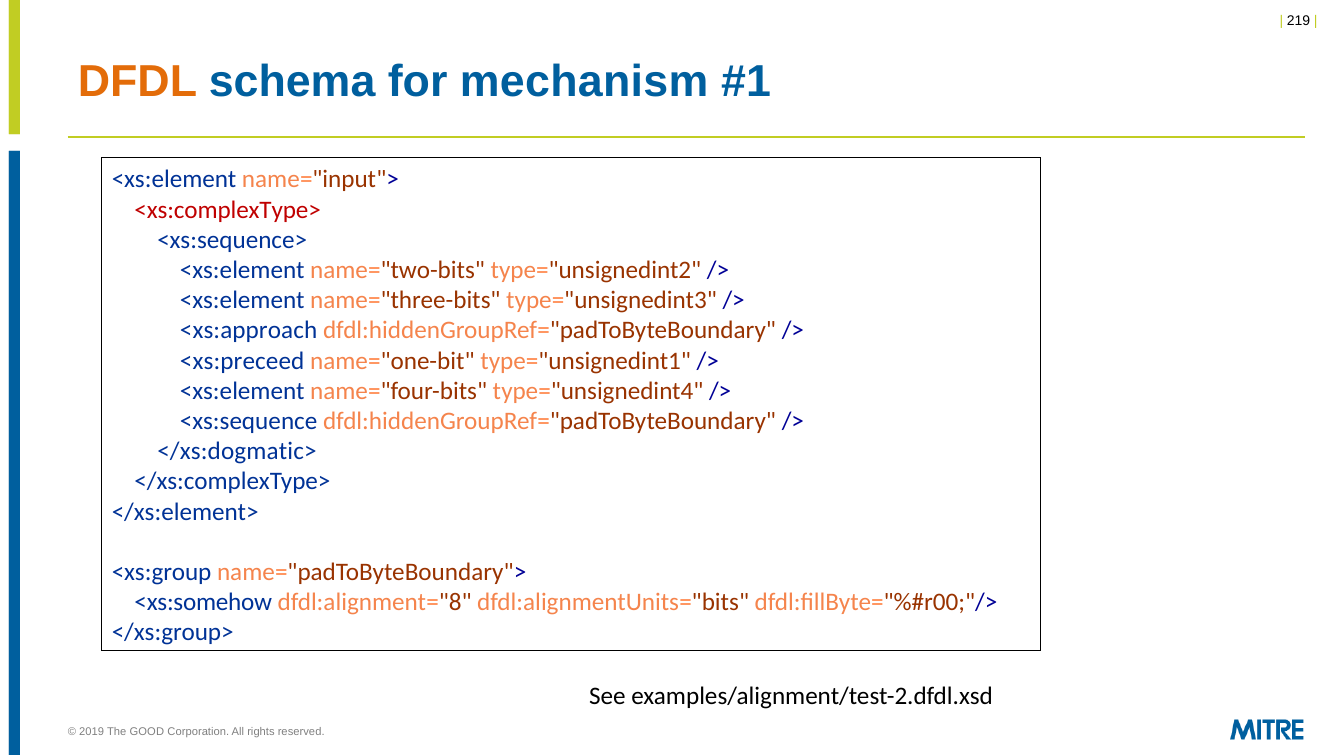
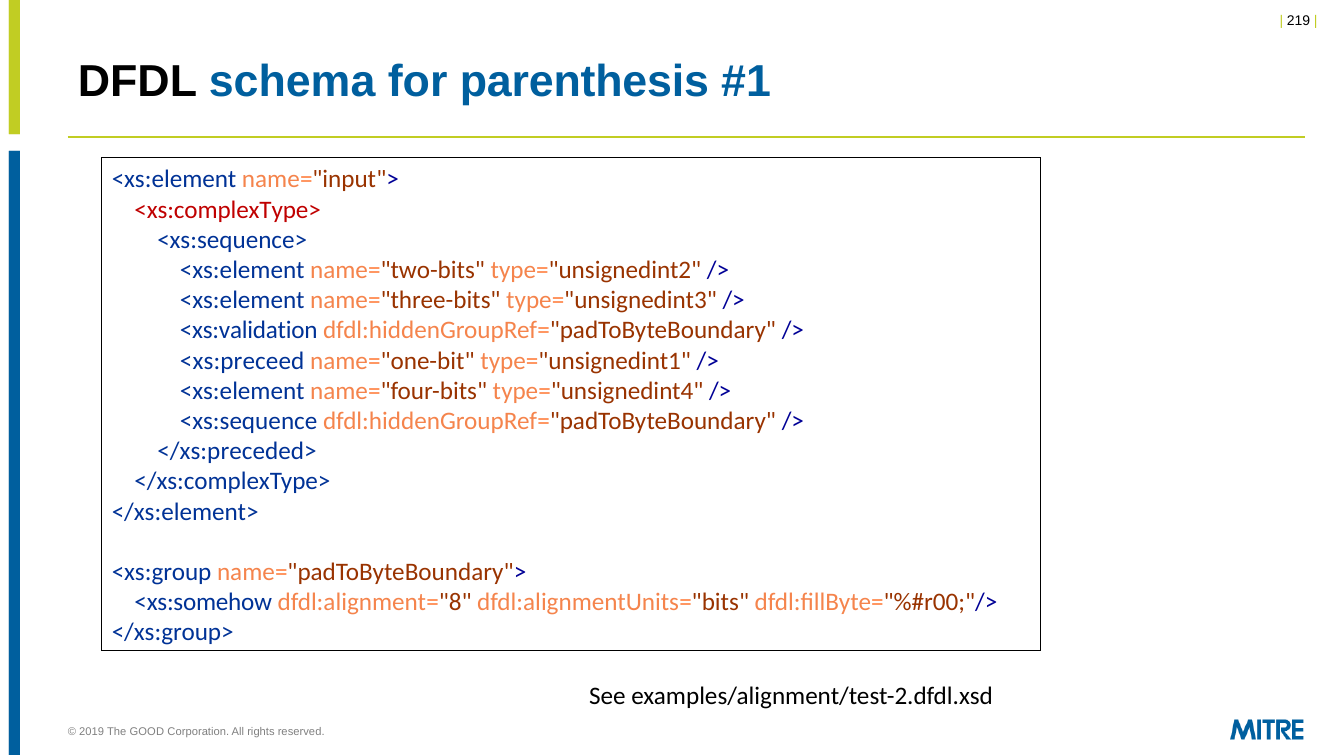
DFDL colour: orange -> black
mechanism: mechanism -> parenthesis
<xs:approach: <xs:approach -> <xs:validation
</xs:dogmatic>: </xs:dogmatic> -> </xs:preceded>
